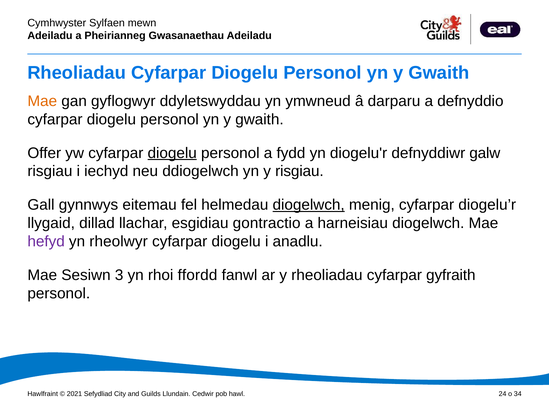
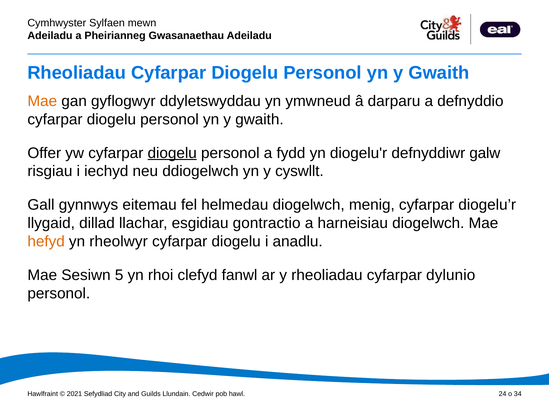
y risgiau: risgiau -> cyswllt
diogelwch at (309, 205) underline: present -> none
hefyd colour: purple -> orange
3: 3 -> 5
ffordd: ffordd -> clefyd
gyfraith: gyfraith -> dylunio
